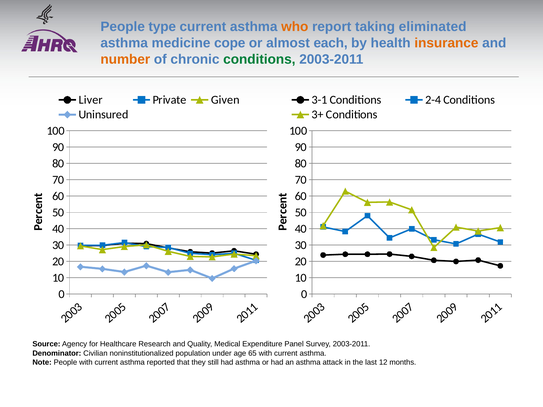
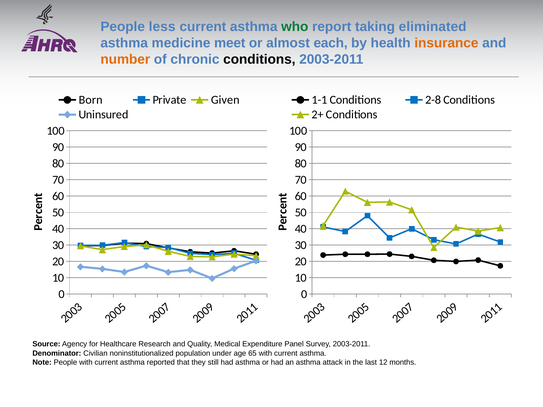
type: type -> less
who colour: orange -> green
cope: cope -> meet
conditions at (259, 59) colour: green -> black
Liver: Liver -> Born
3-1: 3-1 -> 1-1
2-4: 2-4 -> 2-8
3+: 3+ -> 2+
